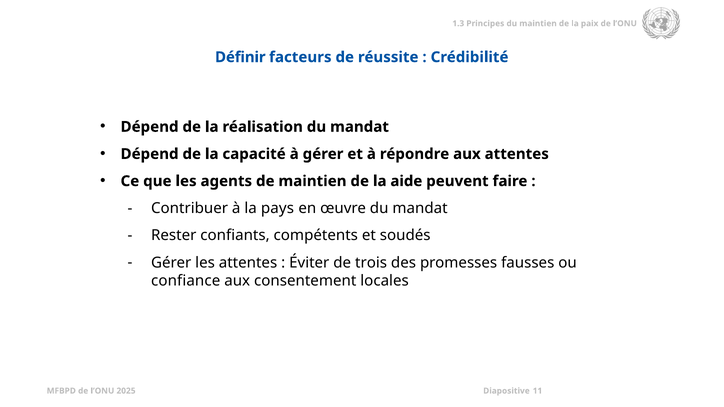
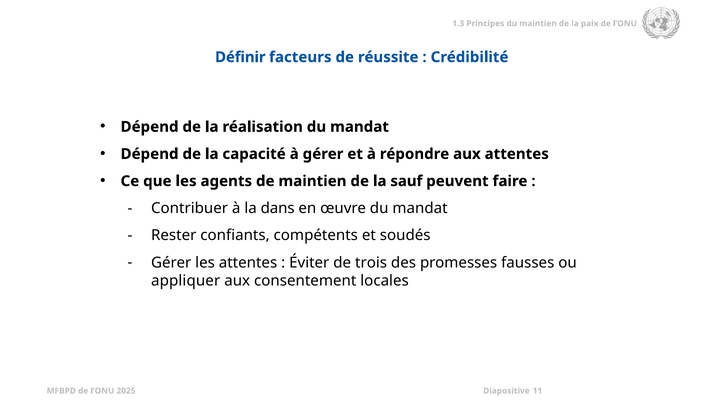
aide: aide -> sauf
pays: pays -> dans
confiance: confiance -> appliquer
